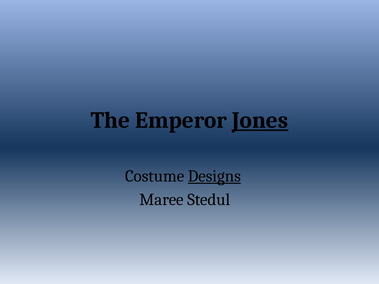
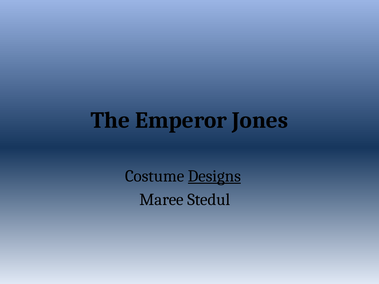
Jones underline: present -> none
